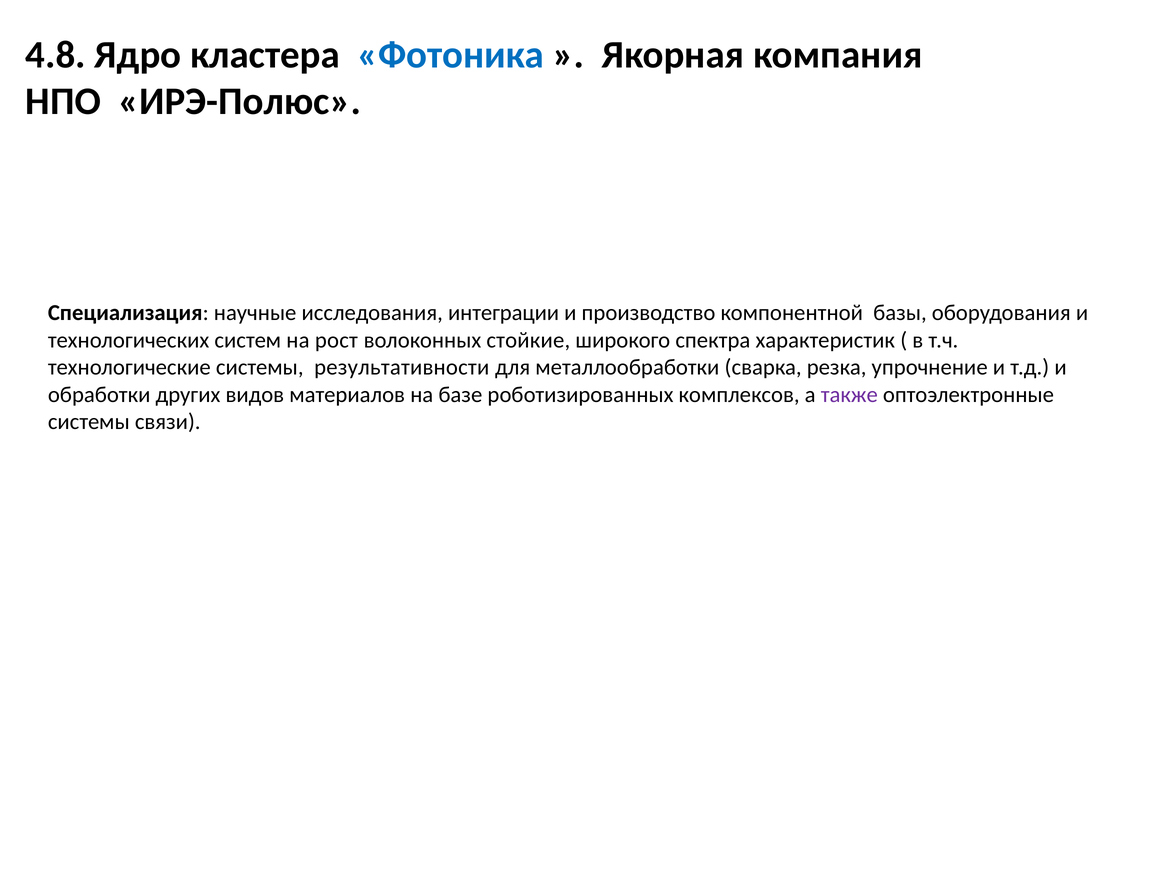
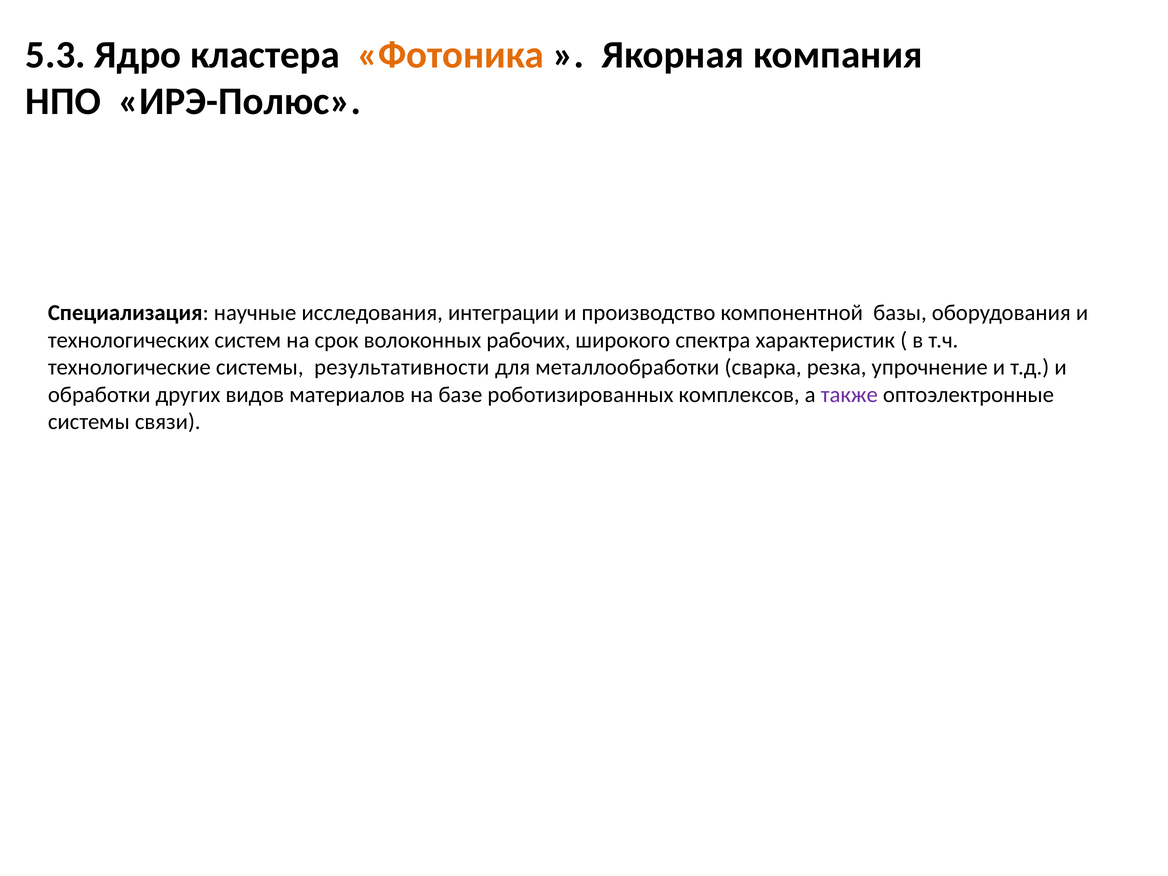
4.8: 4.8 -> 5.3
Фотоника colour: blue -> orange
рост: рост -> срок
стойкие: стойкие -> рабочих
